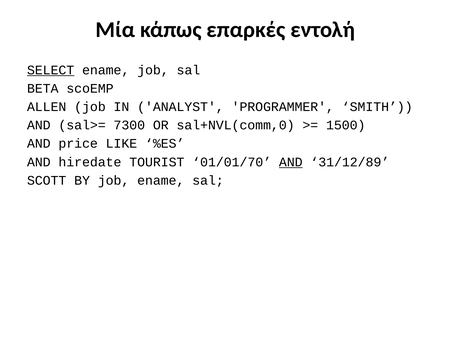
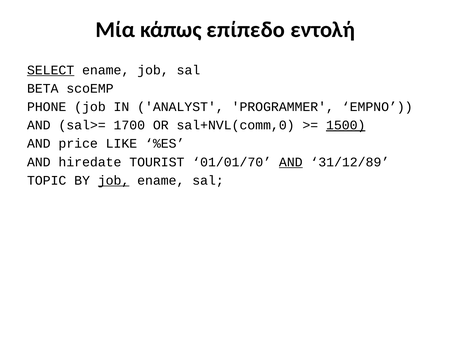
επαρκές: επαρκές -> επίπεδο
ALLEN: ALLEN -> PHONE
SMITH: SMITH -> EMPNO
7300: 7300 -> 1700
1500 underline: none -> present
SCOTT: SCOTT -> TOPIC
job at (114, 180) underline: none -> present
